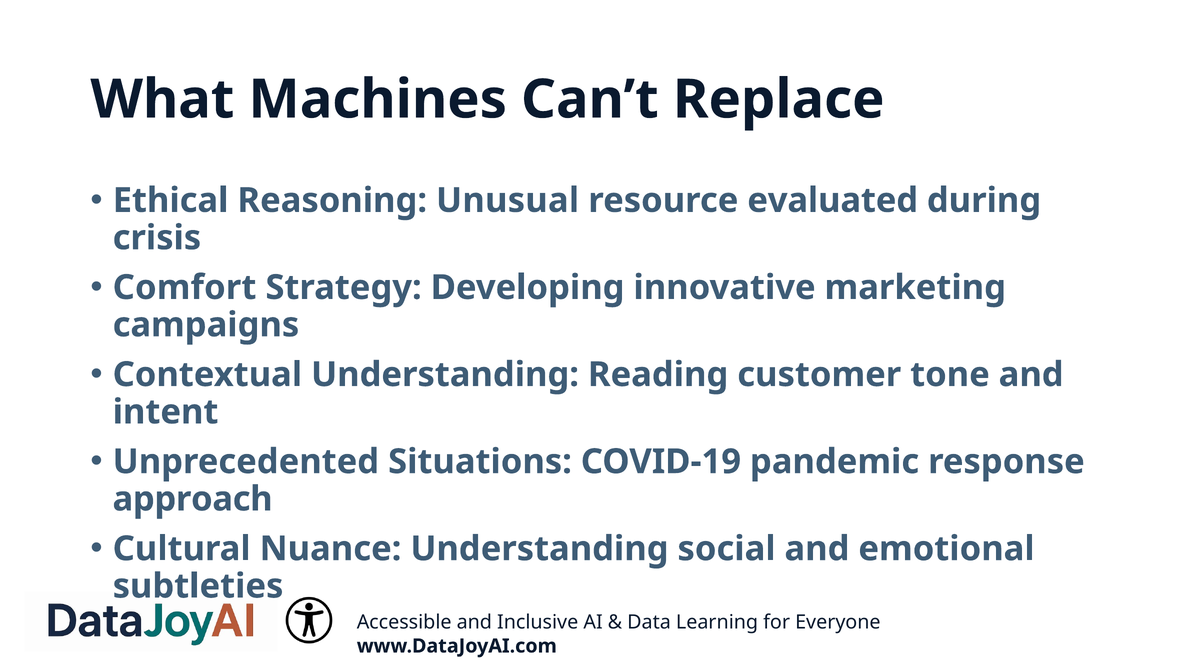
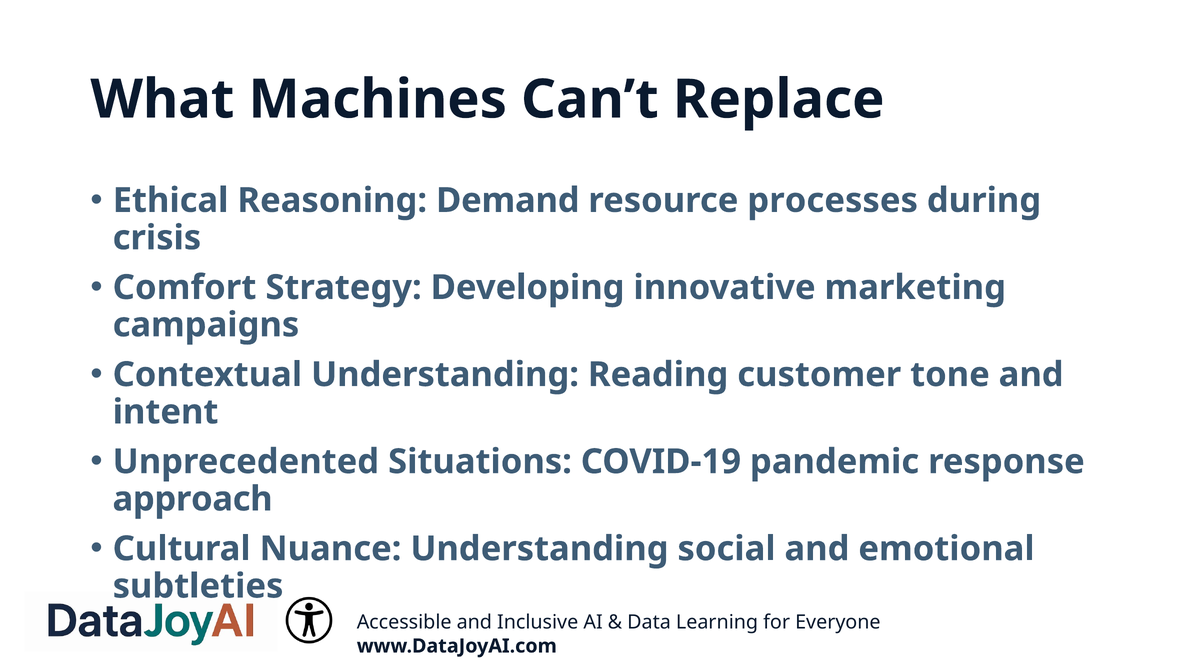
Unusual: Unusual -> Demand
evaluated: evaluated -> processes
